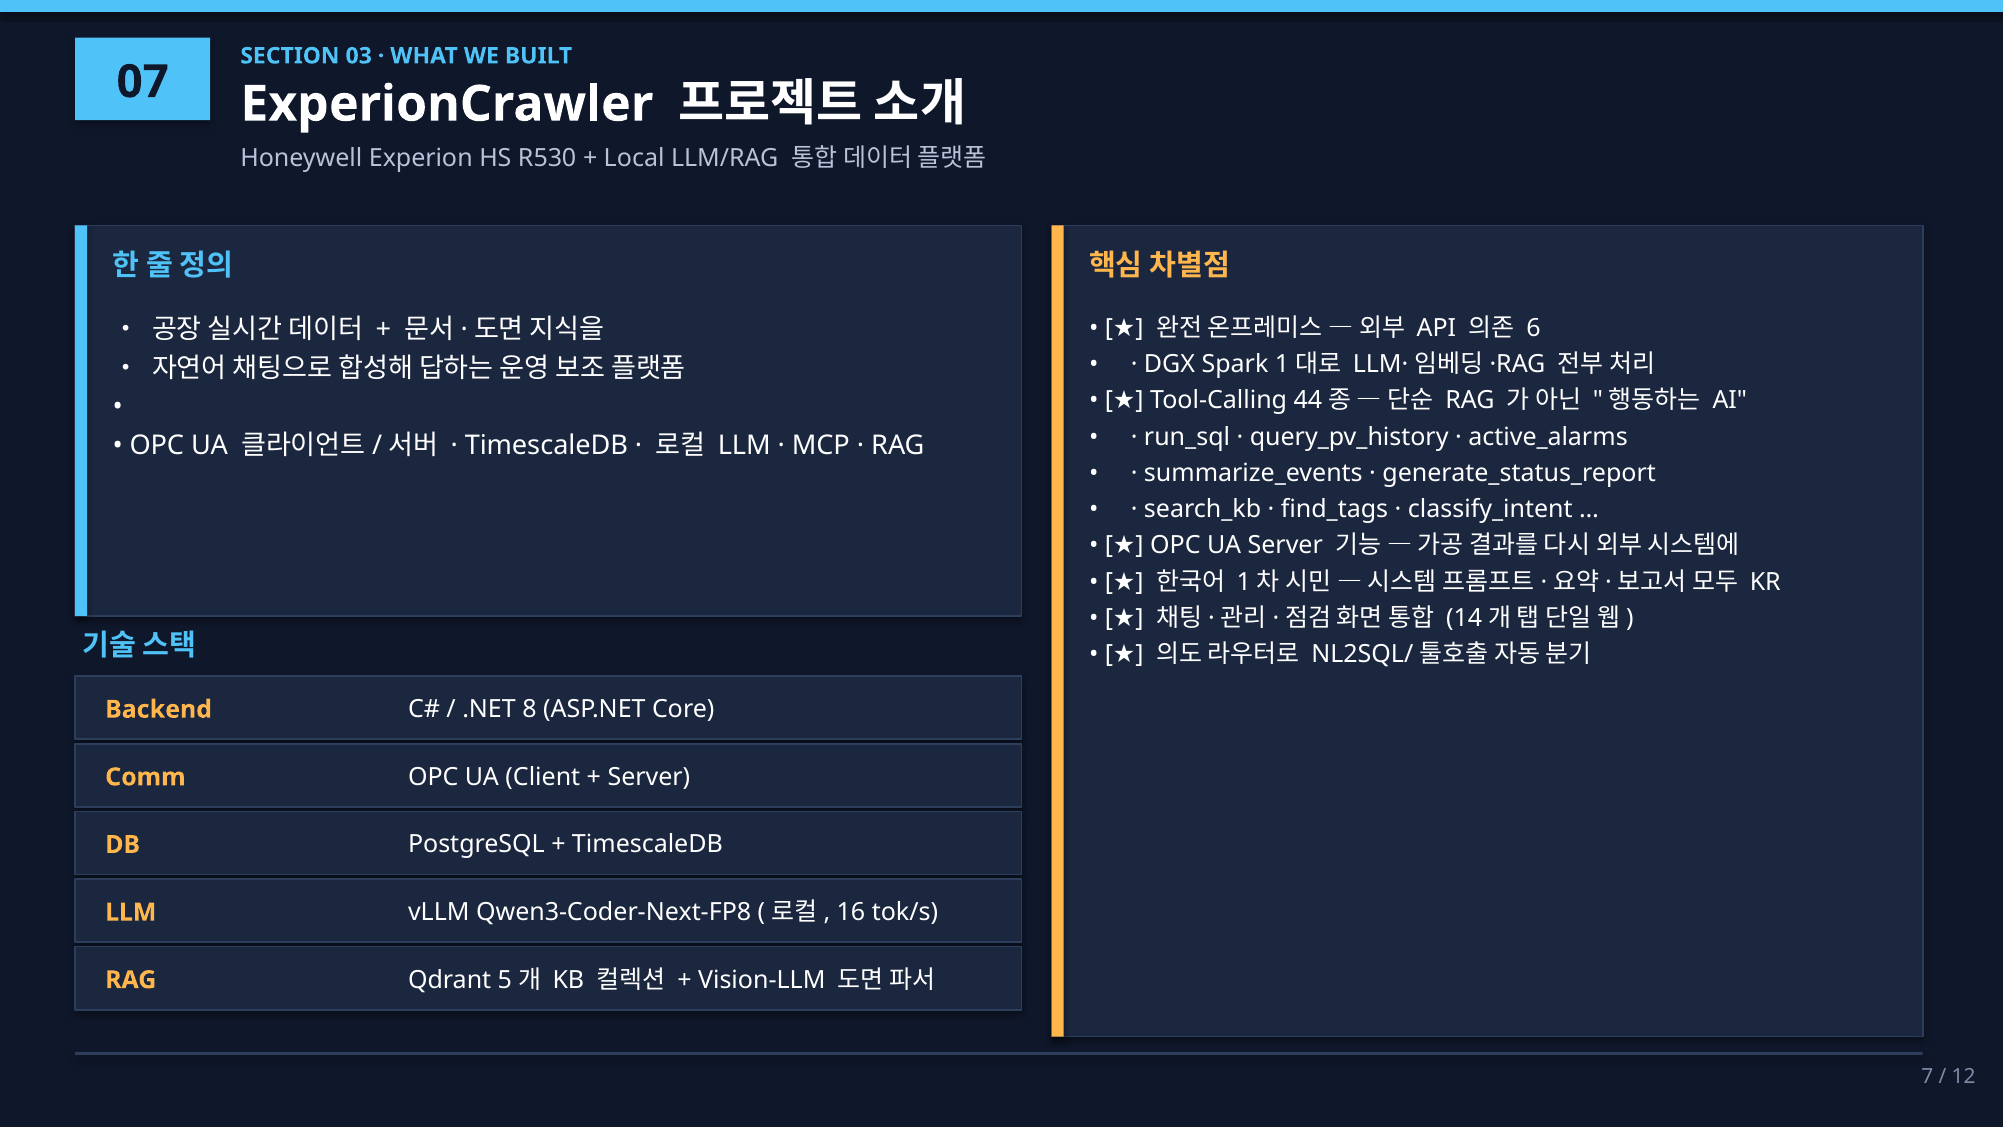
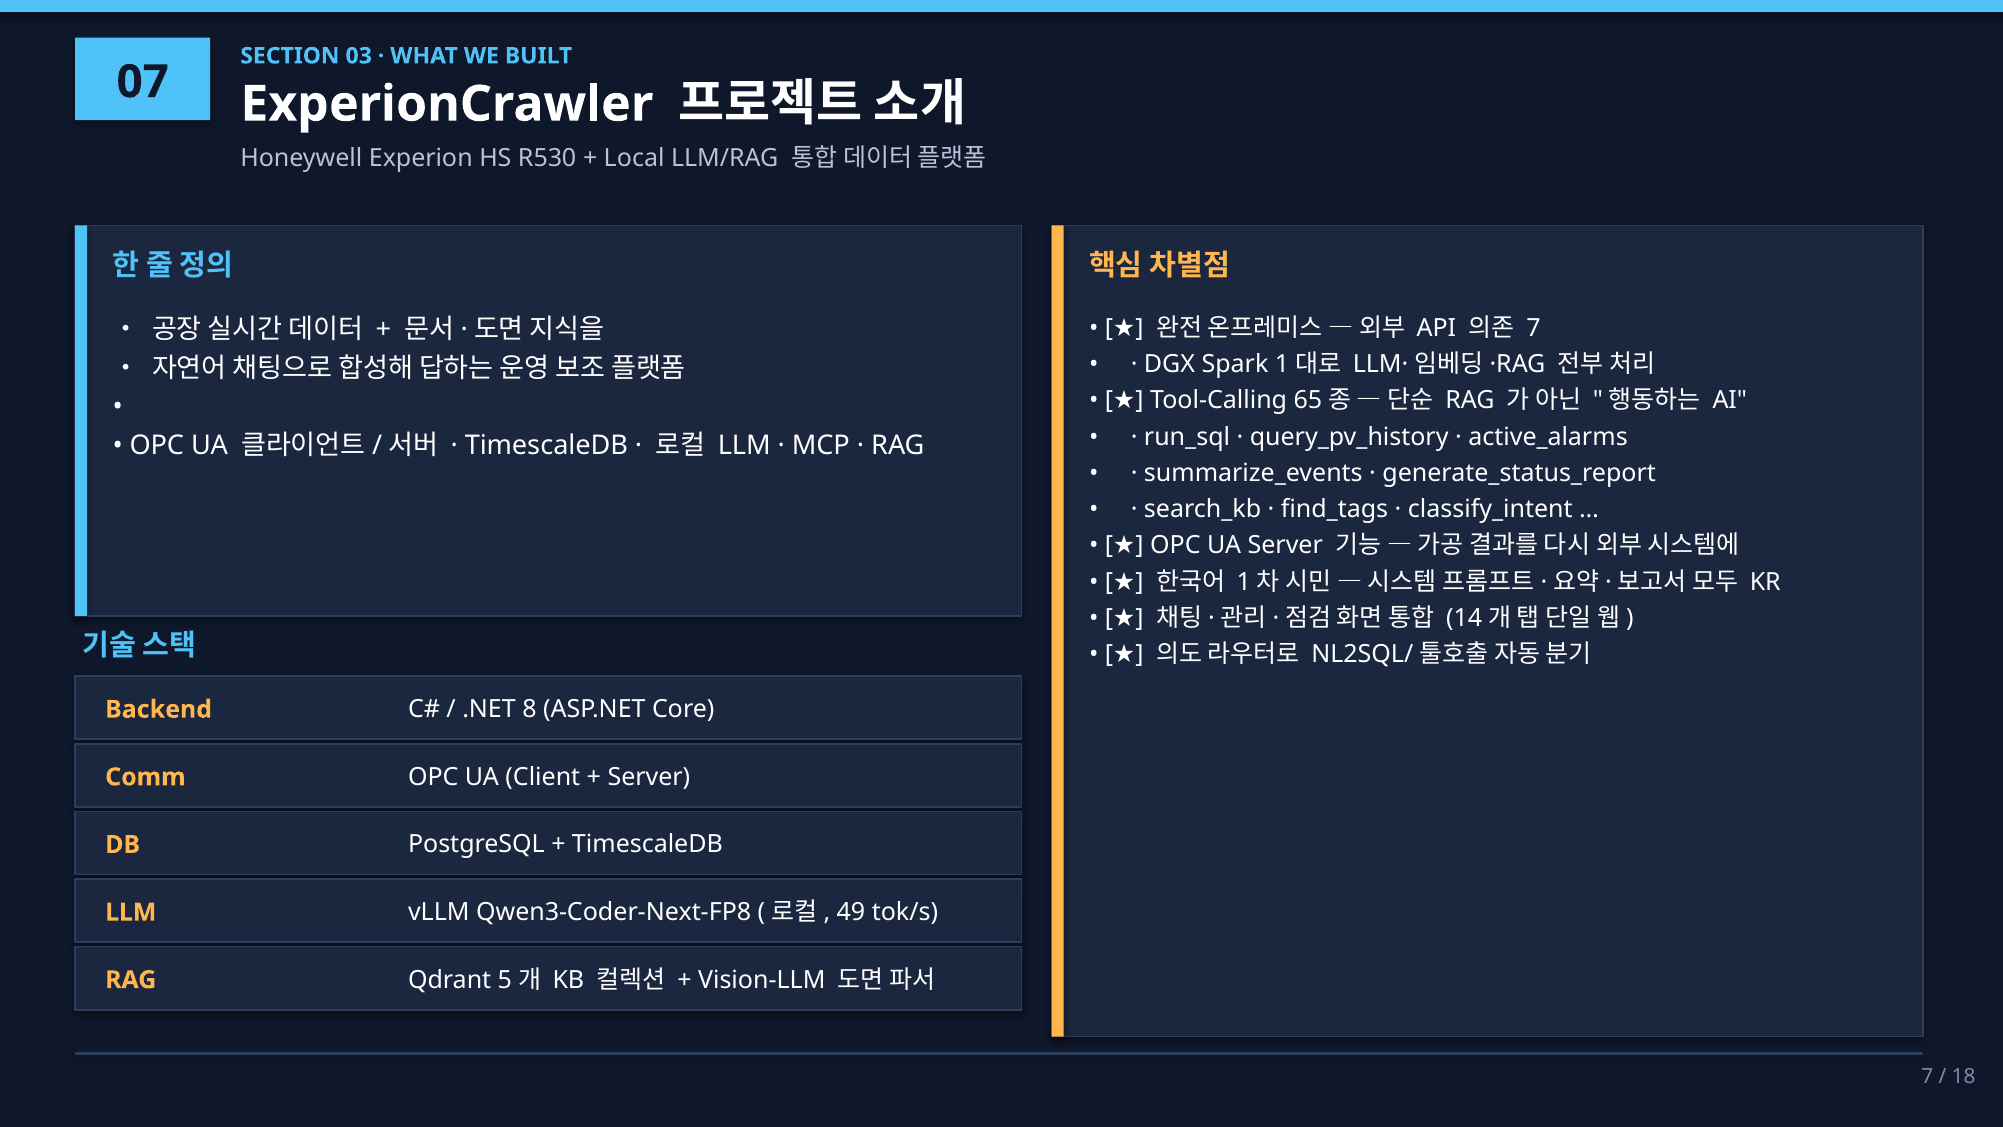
6 at (1533, 328): 6 -> 7
44: 44 -> 65
16: 16 -> 49
12: 12 -> 18
